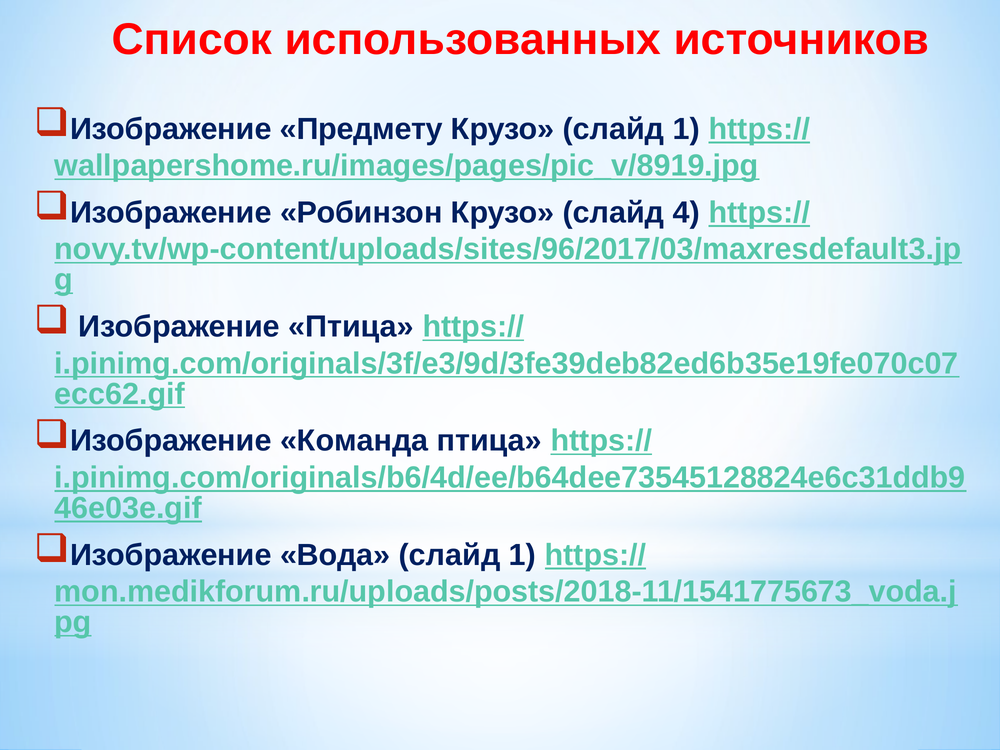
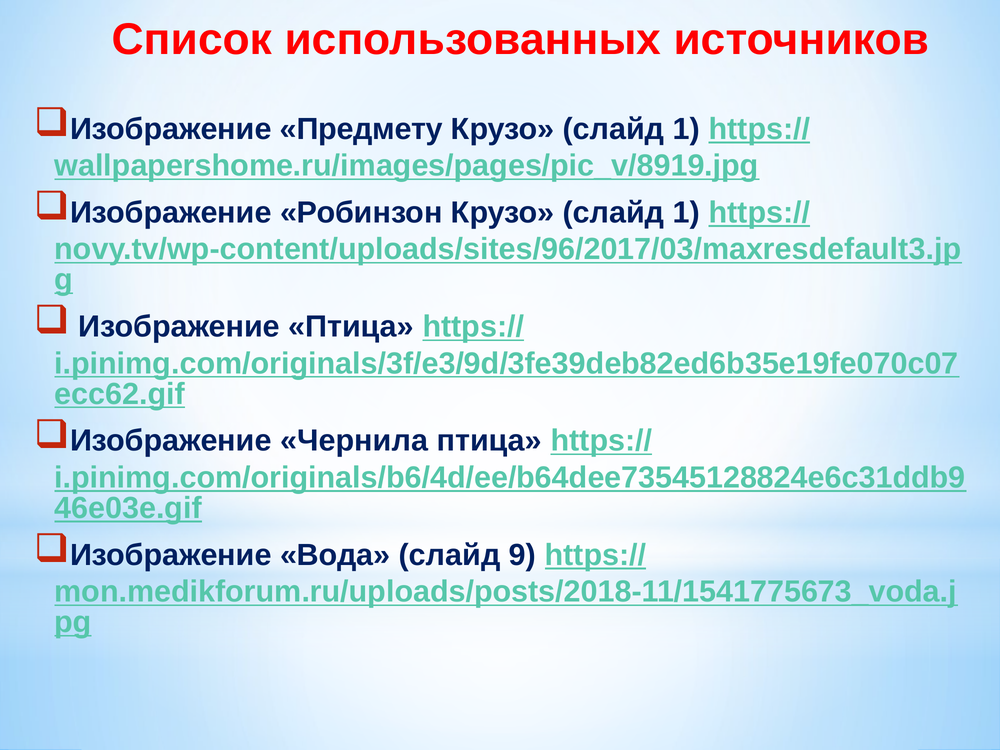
Робинзон Крузо слайд 4: 4 -> 1
Команда: Команда -> Чернила
Вода слайд 1: 1 -> 9
